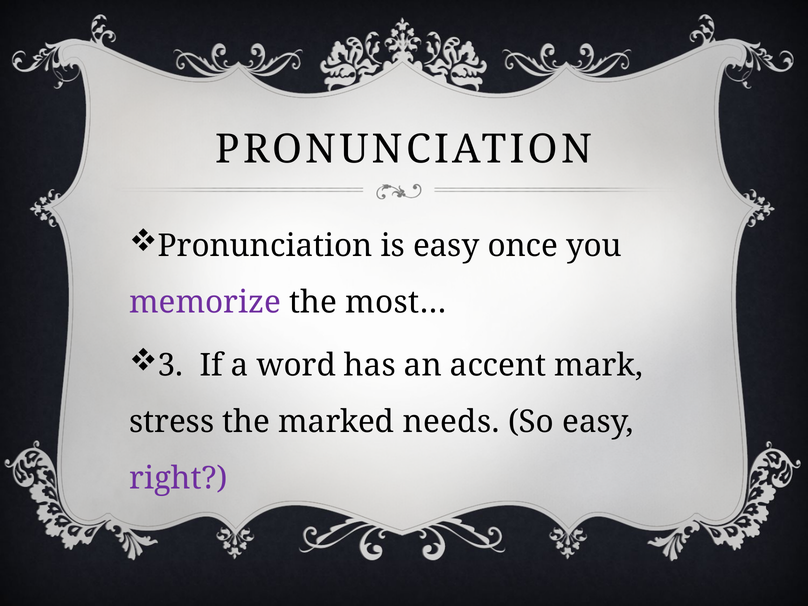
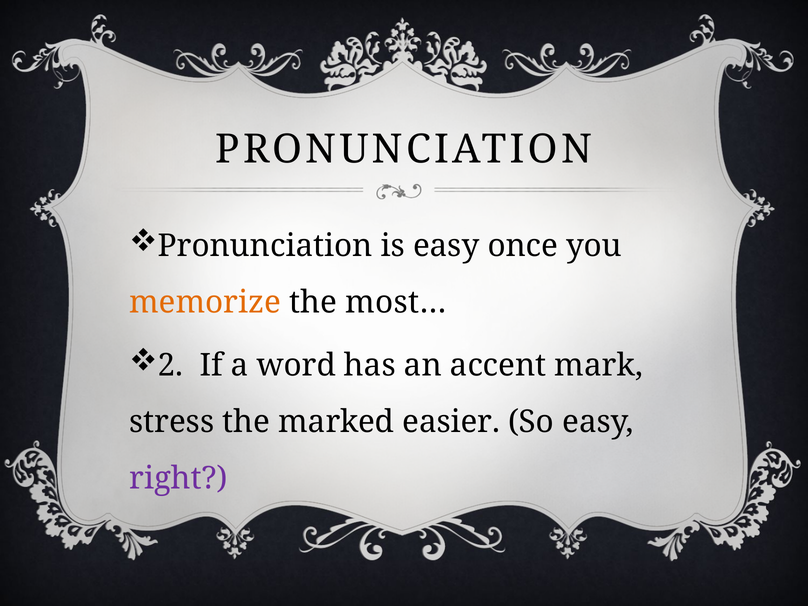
memorize colour: purple -> orange
3: 3 -> 2
needs: needs -> easier
